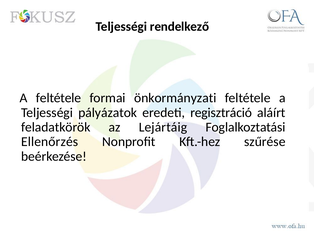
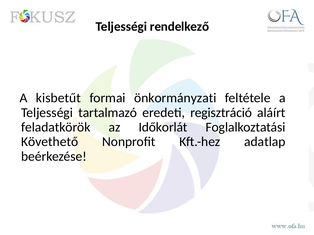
A feltétele: feltétele -> kisbetűt
pályázatok: pályázatok -> tartalmazó
Lejártáig: Lejártáig -> Időkorlát
Ellenőrzés: Ellenőrzés -> Követhető
szűrése: szűrése -> adatlap
